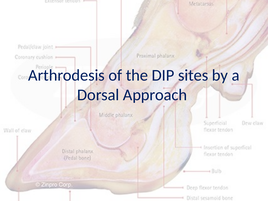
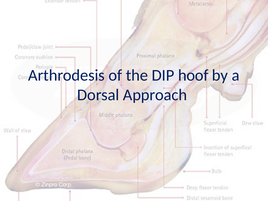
sites: sites -> hoof
